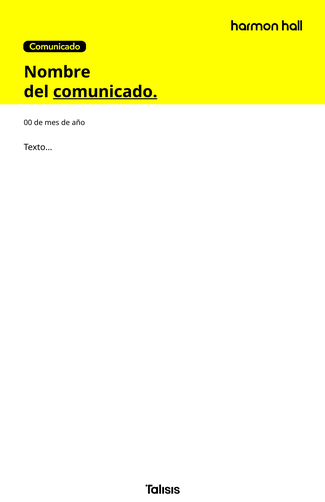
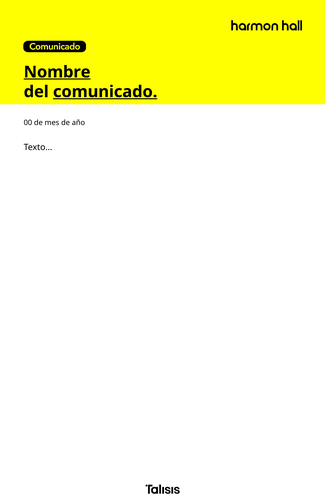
Nombre underline: none -> present
